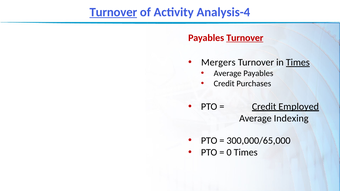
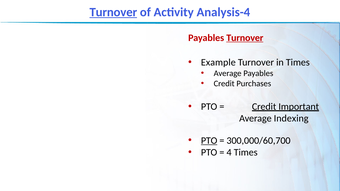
Mergers: Mergers -> Example
Times at (298, 62) underline: present -> none
Employed: Employed -> Important
PTO at (209, 141) underline: none -> present
300,000/65,000: 300,000/65,000 -> 300,000/60,700
0: 0 -> 4
